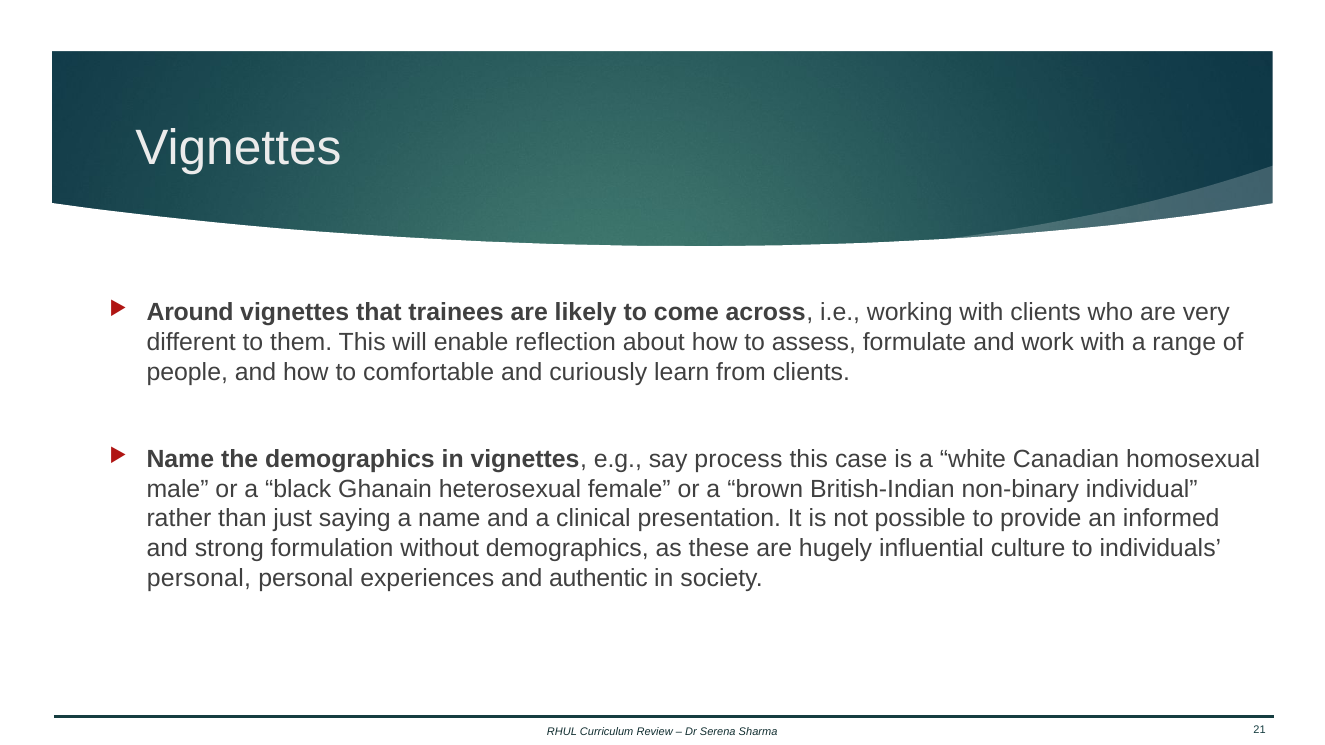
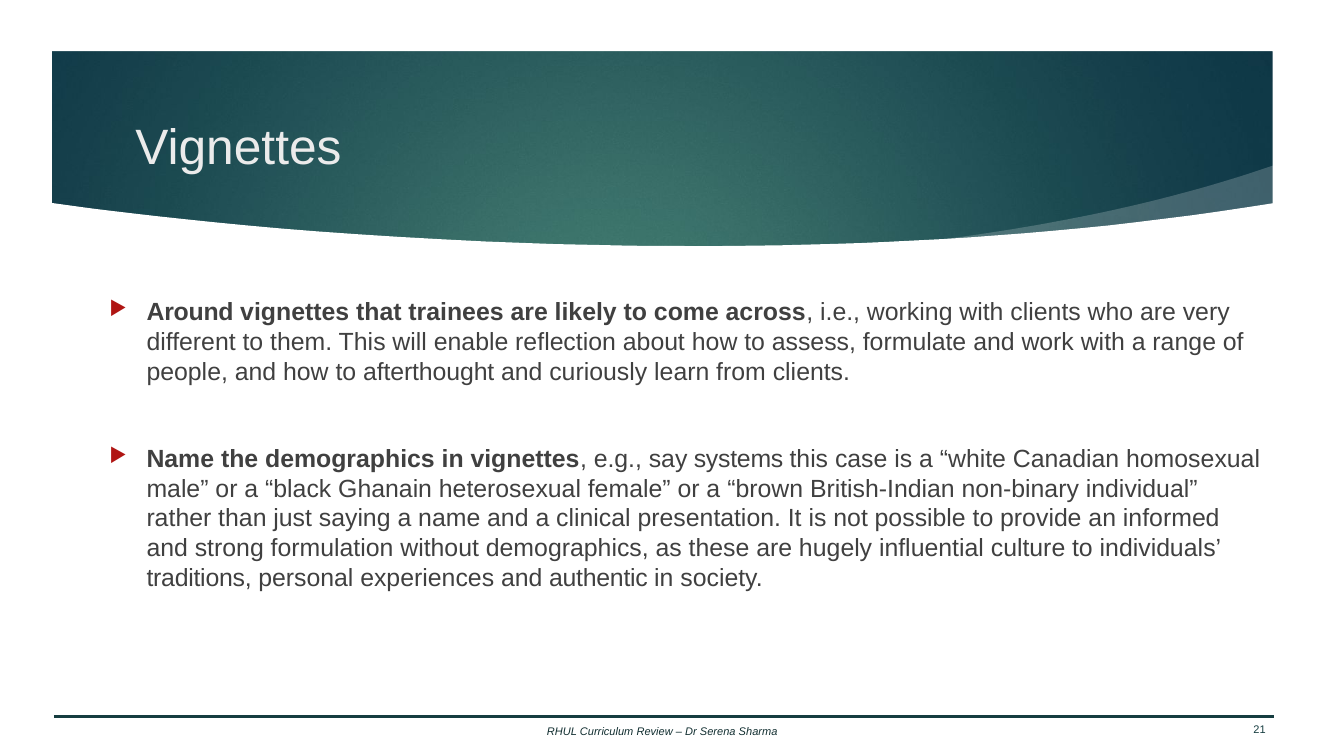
comfortable: comfortable -> afterthought
process: process -> systems
personal at (199, 579): personal -> traditions
